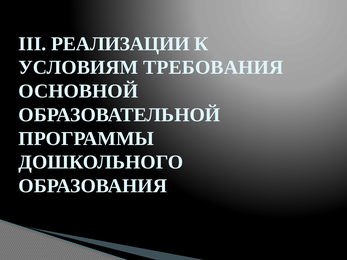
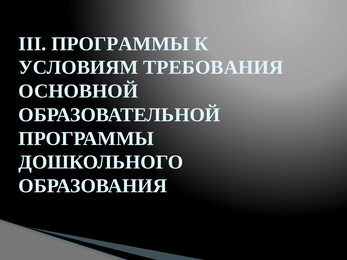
III РЕАЛИЗАЦИИ: РЕАЛИЗАЦИИ -> ПРОГРАММЫ
